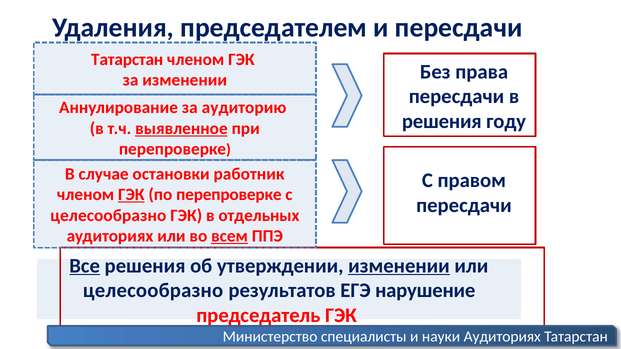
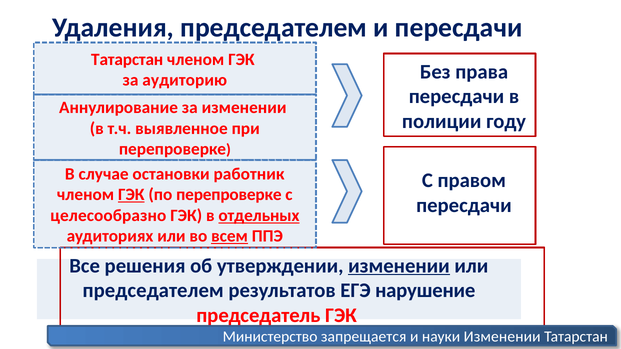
за изменении: изменении -> аудиторию
за аудиторию: аудиторию -> изменении
решения at (442, 122): решения -> полиции
выявленное underline: present -> none
отдельных underline: none -> present
Все underline: present -> none
целесообразно at (153, 291): целесообразно -> председателем
специалисты: специалисты -> запрещается
науки Аудиториях: Аудиториях -> Изменении
